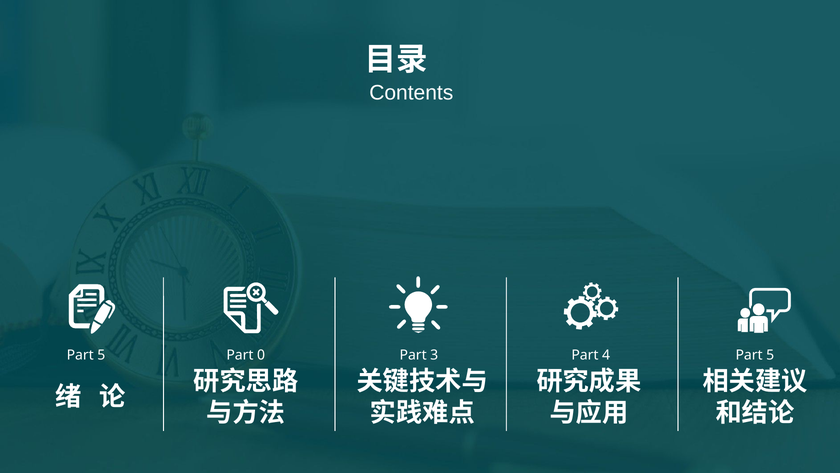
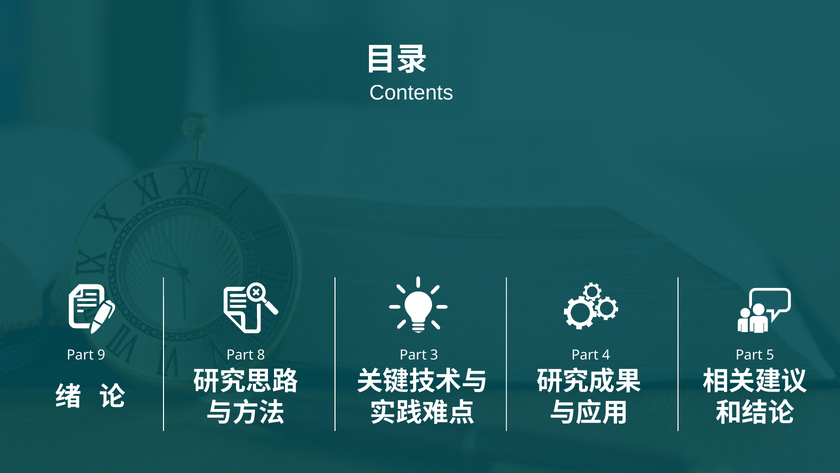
5 at (101, 355): 5 -> 9
0: 0 -> 8
